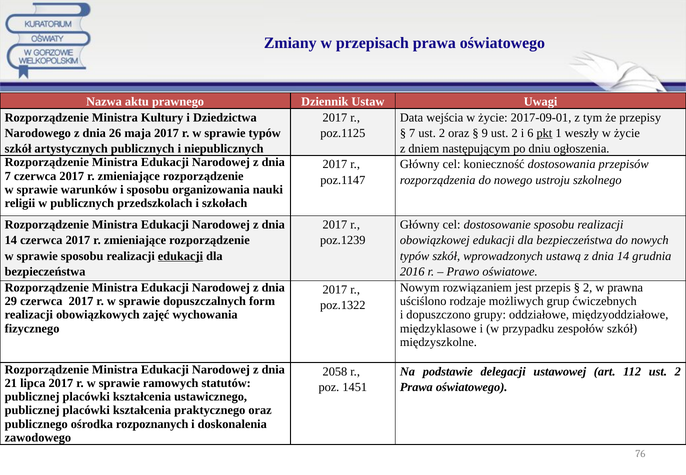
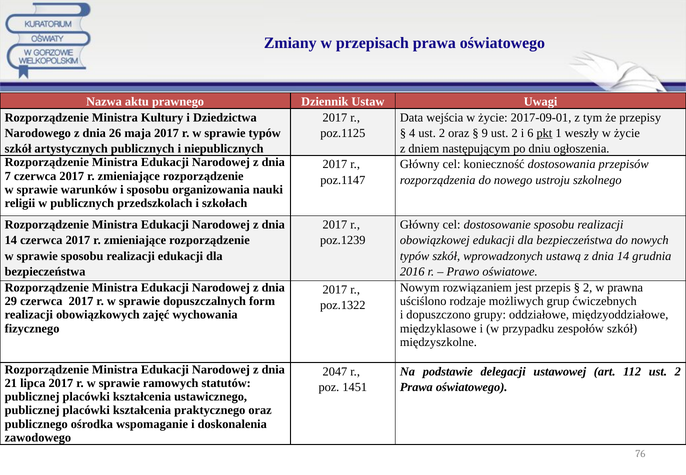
7 at (412, 133): 7 -> 4
edukacji at (180, 256) underline: present -> none
2058: 2058 -> 2047
rozpoznanych: rozpoznanych -> wspomaganie
